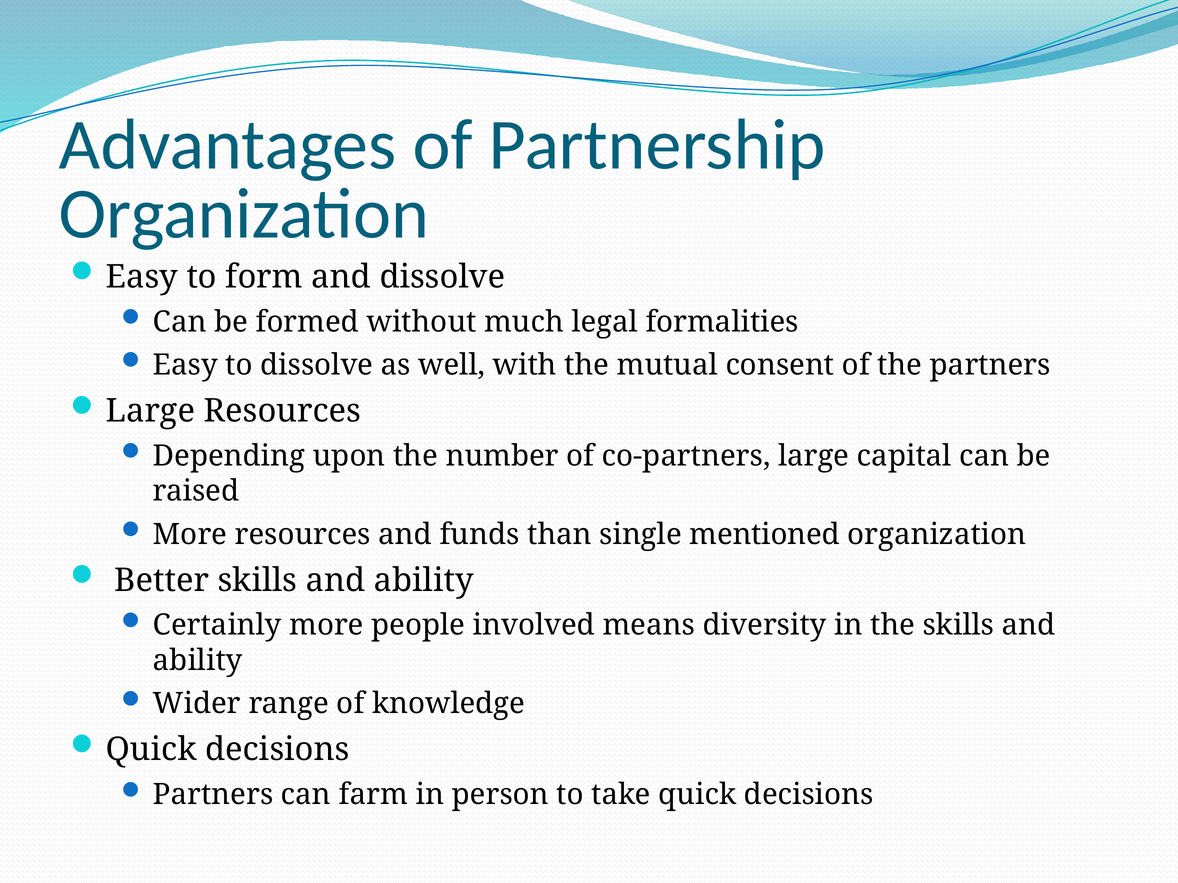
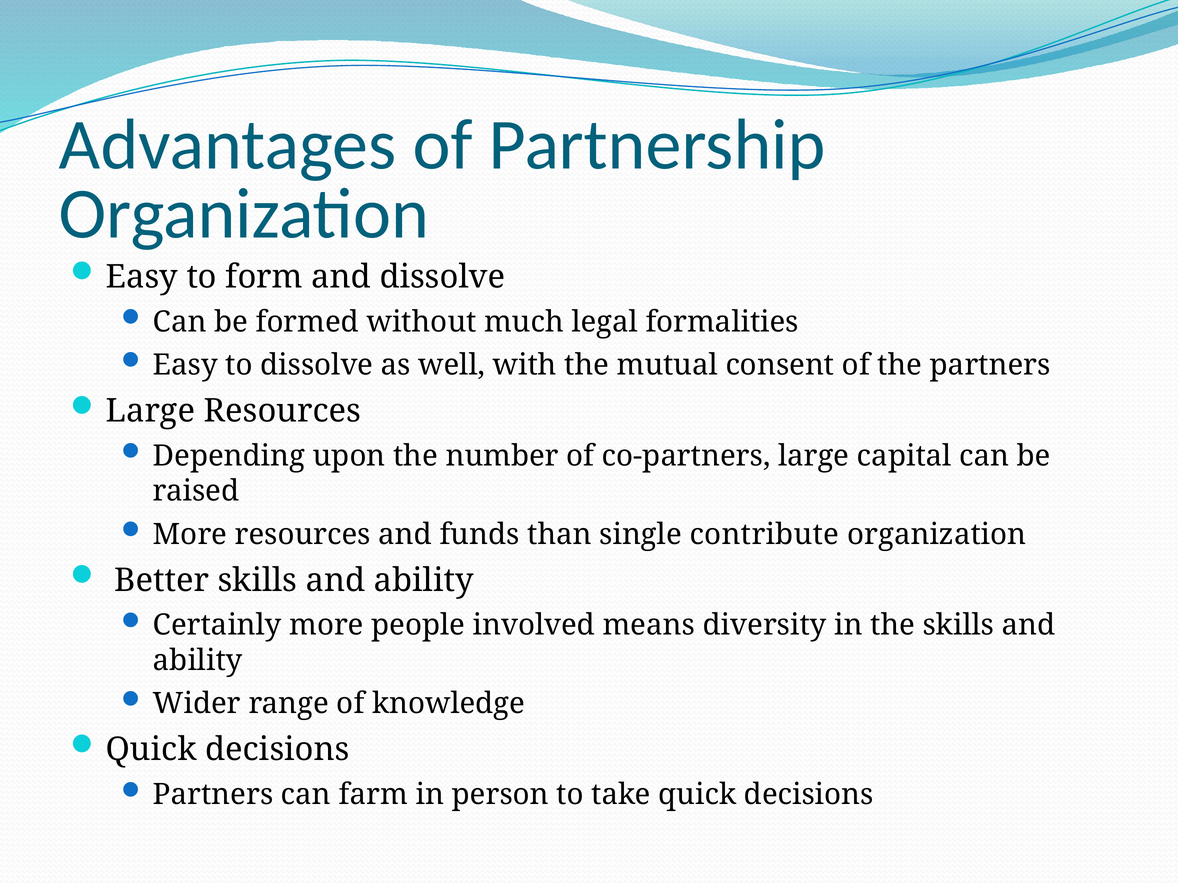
mentioned: mentioned -> contribute
